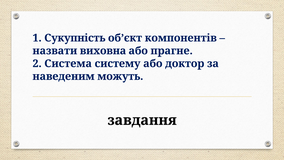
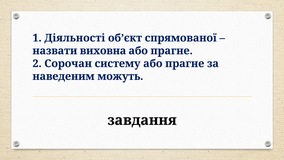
Сукупність: Сукупність -> Діяльності
компонентів: компонентів -> спрямованої
Система: Система -> Сорочан
систему або доктор: доктор -> прагне
